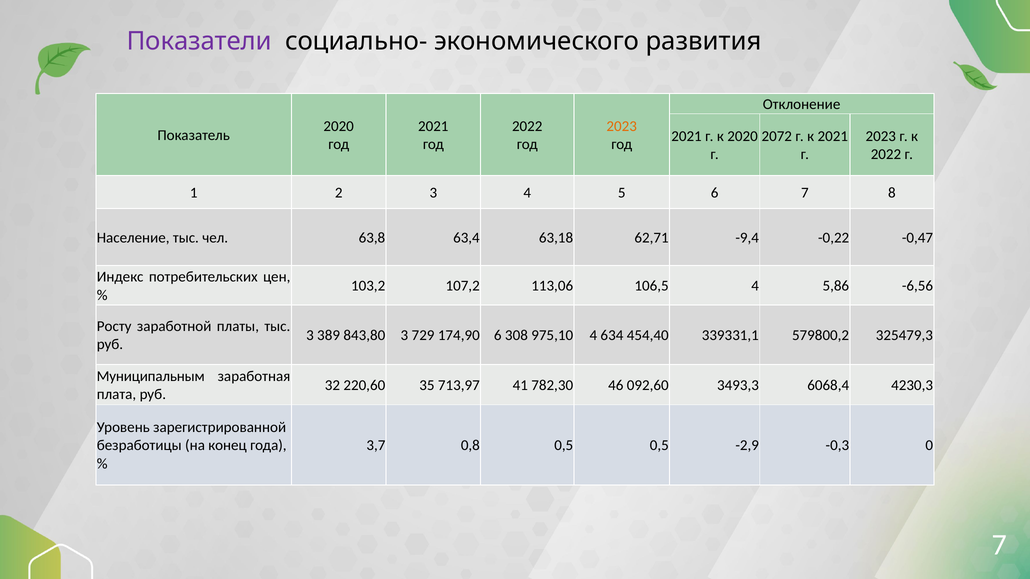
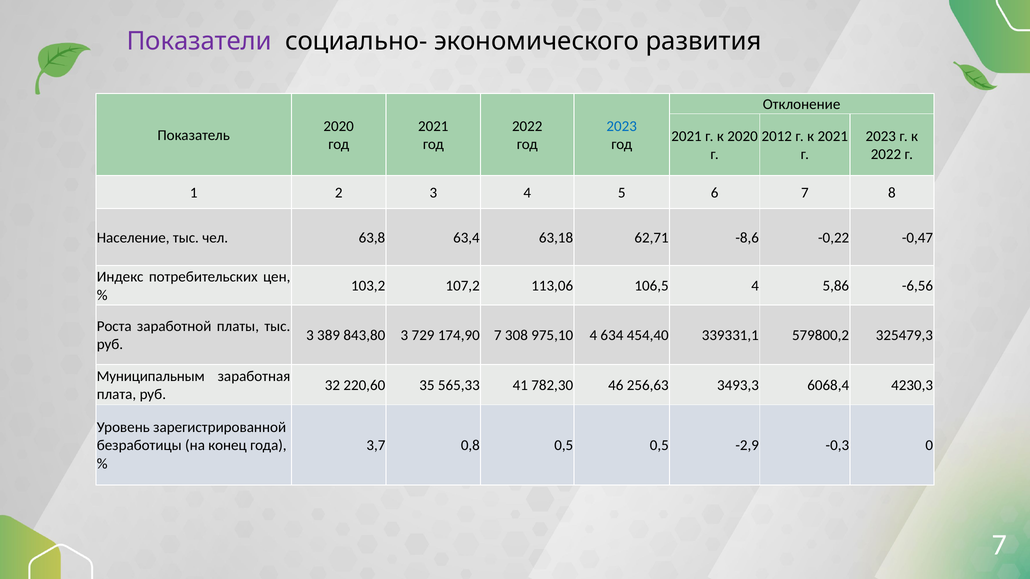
2023 at (622, 126) colour: orange -> blue
2072: 2072 -> 2012
-9,4: -9,4 -> -8,6
Росту: Росту -> Роста
174,90 6: 6 -> 7
713,97: 713,97 -> 565,33
092,60: 092,60 -> 256,63
